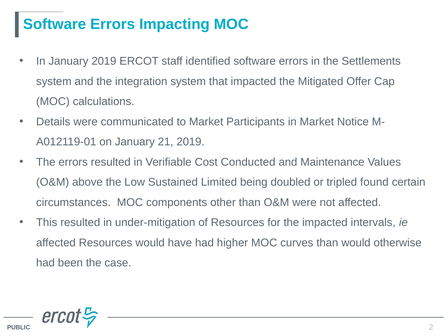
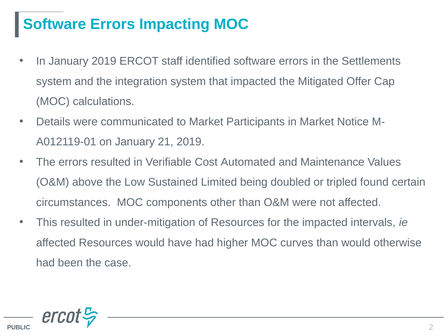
Conducted: Conducted -> Automated
